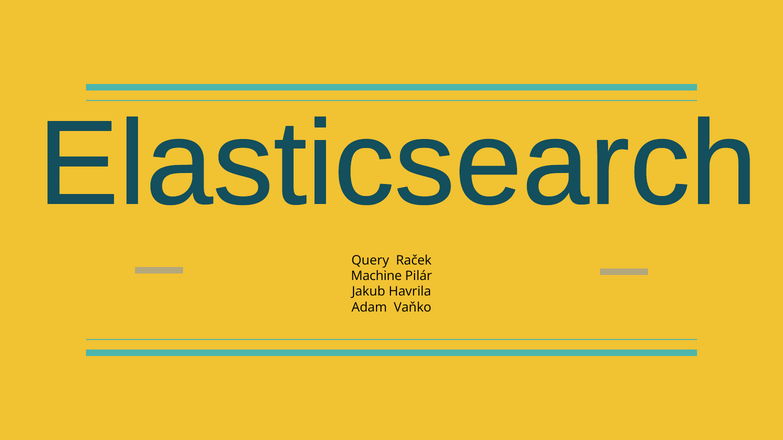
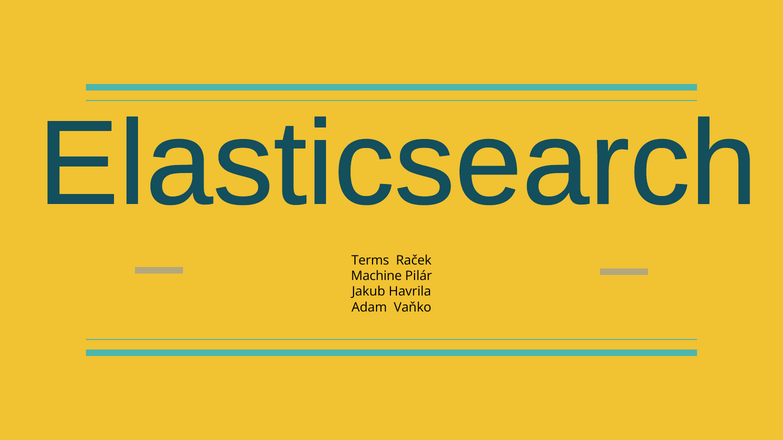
Query: Query -> Terms
